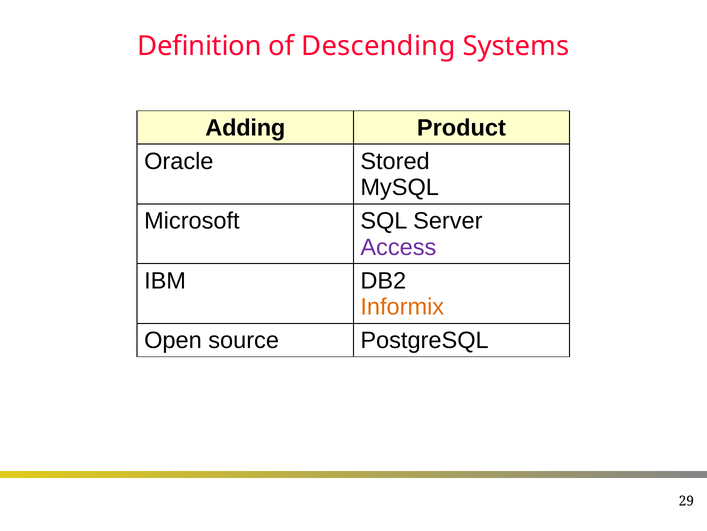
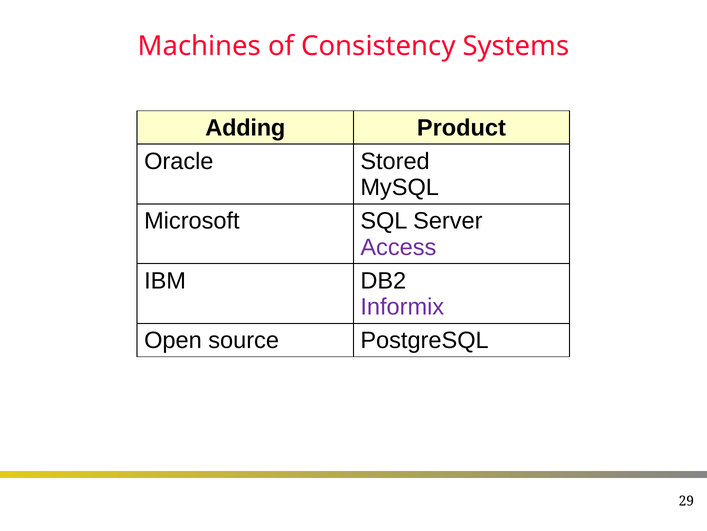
Definition: Definition -> Machines
Descending: Descending -> Consistency
Informix colour: orange -> purple
